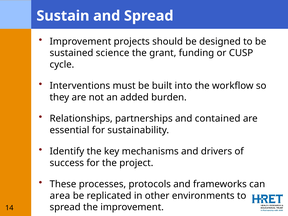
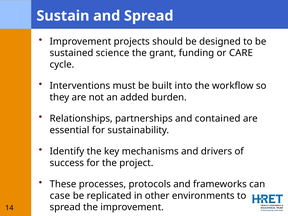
CUSP: CUSP -> CARE
area: area -> case
